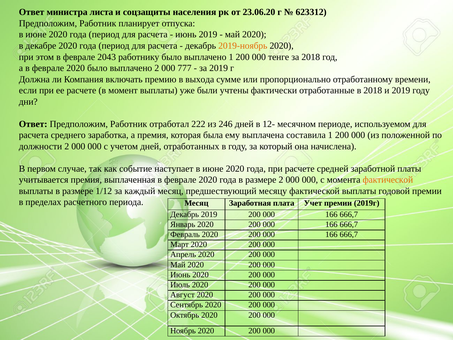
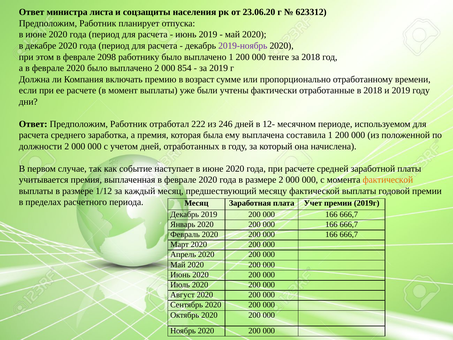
2019-ноябрь colour: orange -> purple
2043: 2043 -> 2098
777: 777 -> 854
выхода: выхода -> возраст
